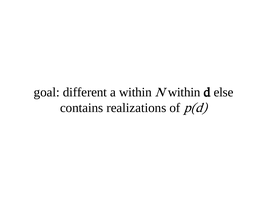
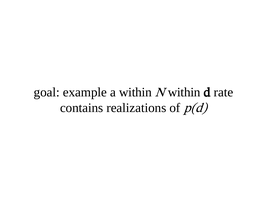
different: different -> example
else: else -> rate
